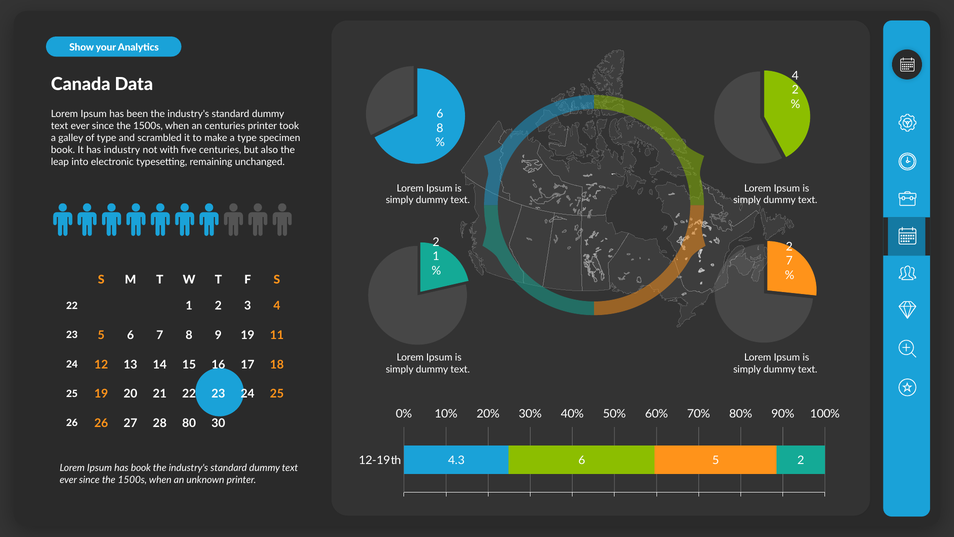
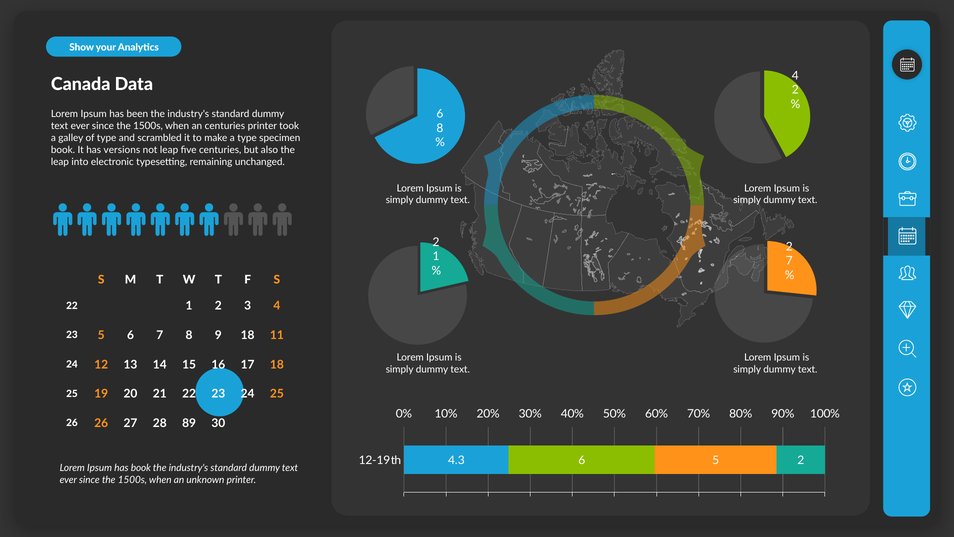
industry: industry -> versions
not with: with -> leap
9 19: 19 -> 18
80: 80 -> 89
